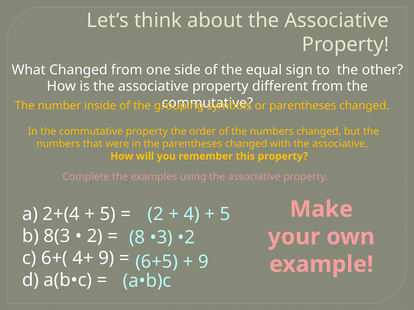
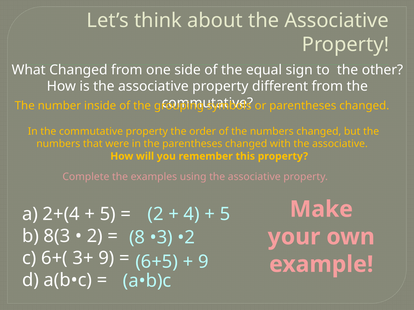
4+: 4+ -> 3+
